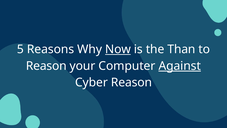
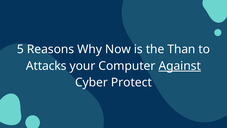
Now underline: present -> none
Reason at (46, 66): Reason -> Attacks
Cyber Reason: Reason -> Protect
